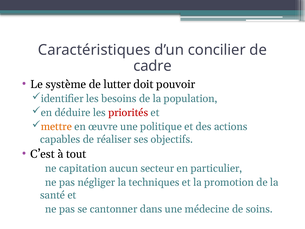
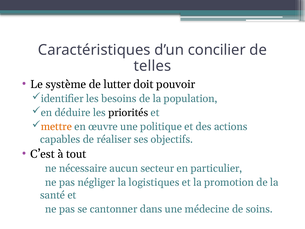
cadre: cadre -> telles
priorités colour: red -> black
capitation: capitation -> nécessaire
techniques: techniques -> logistiques
